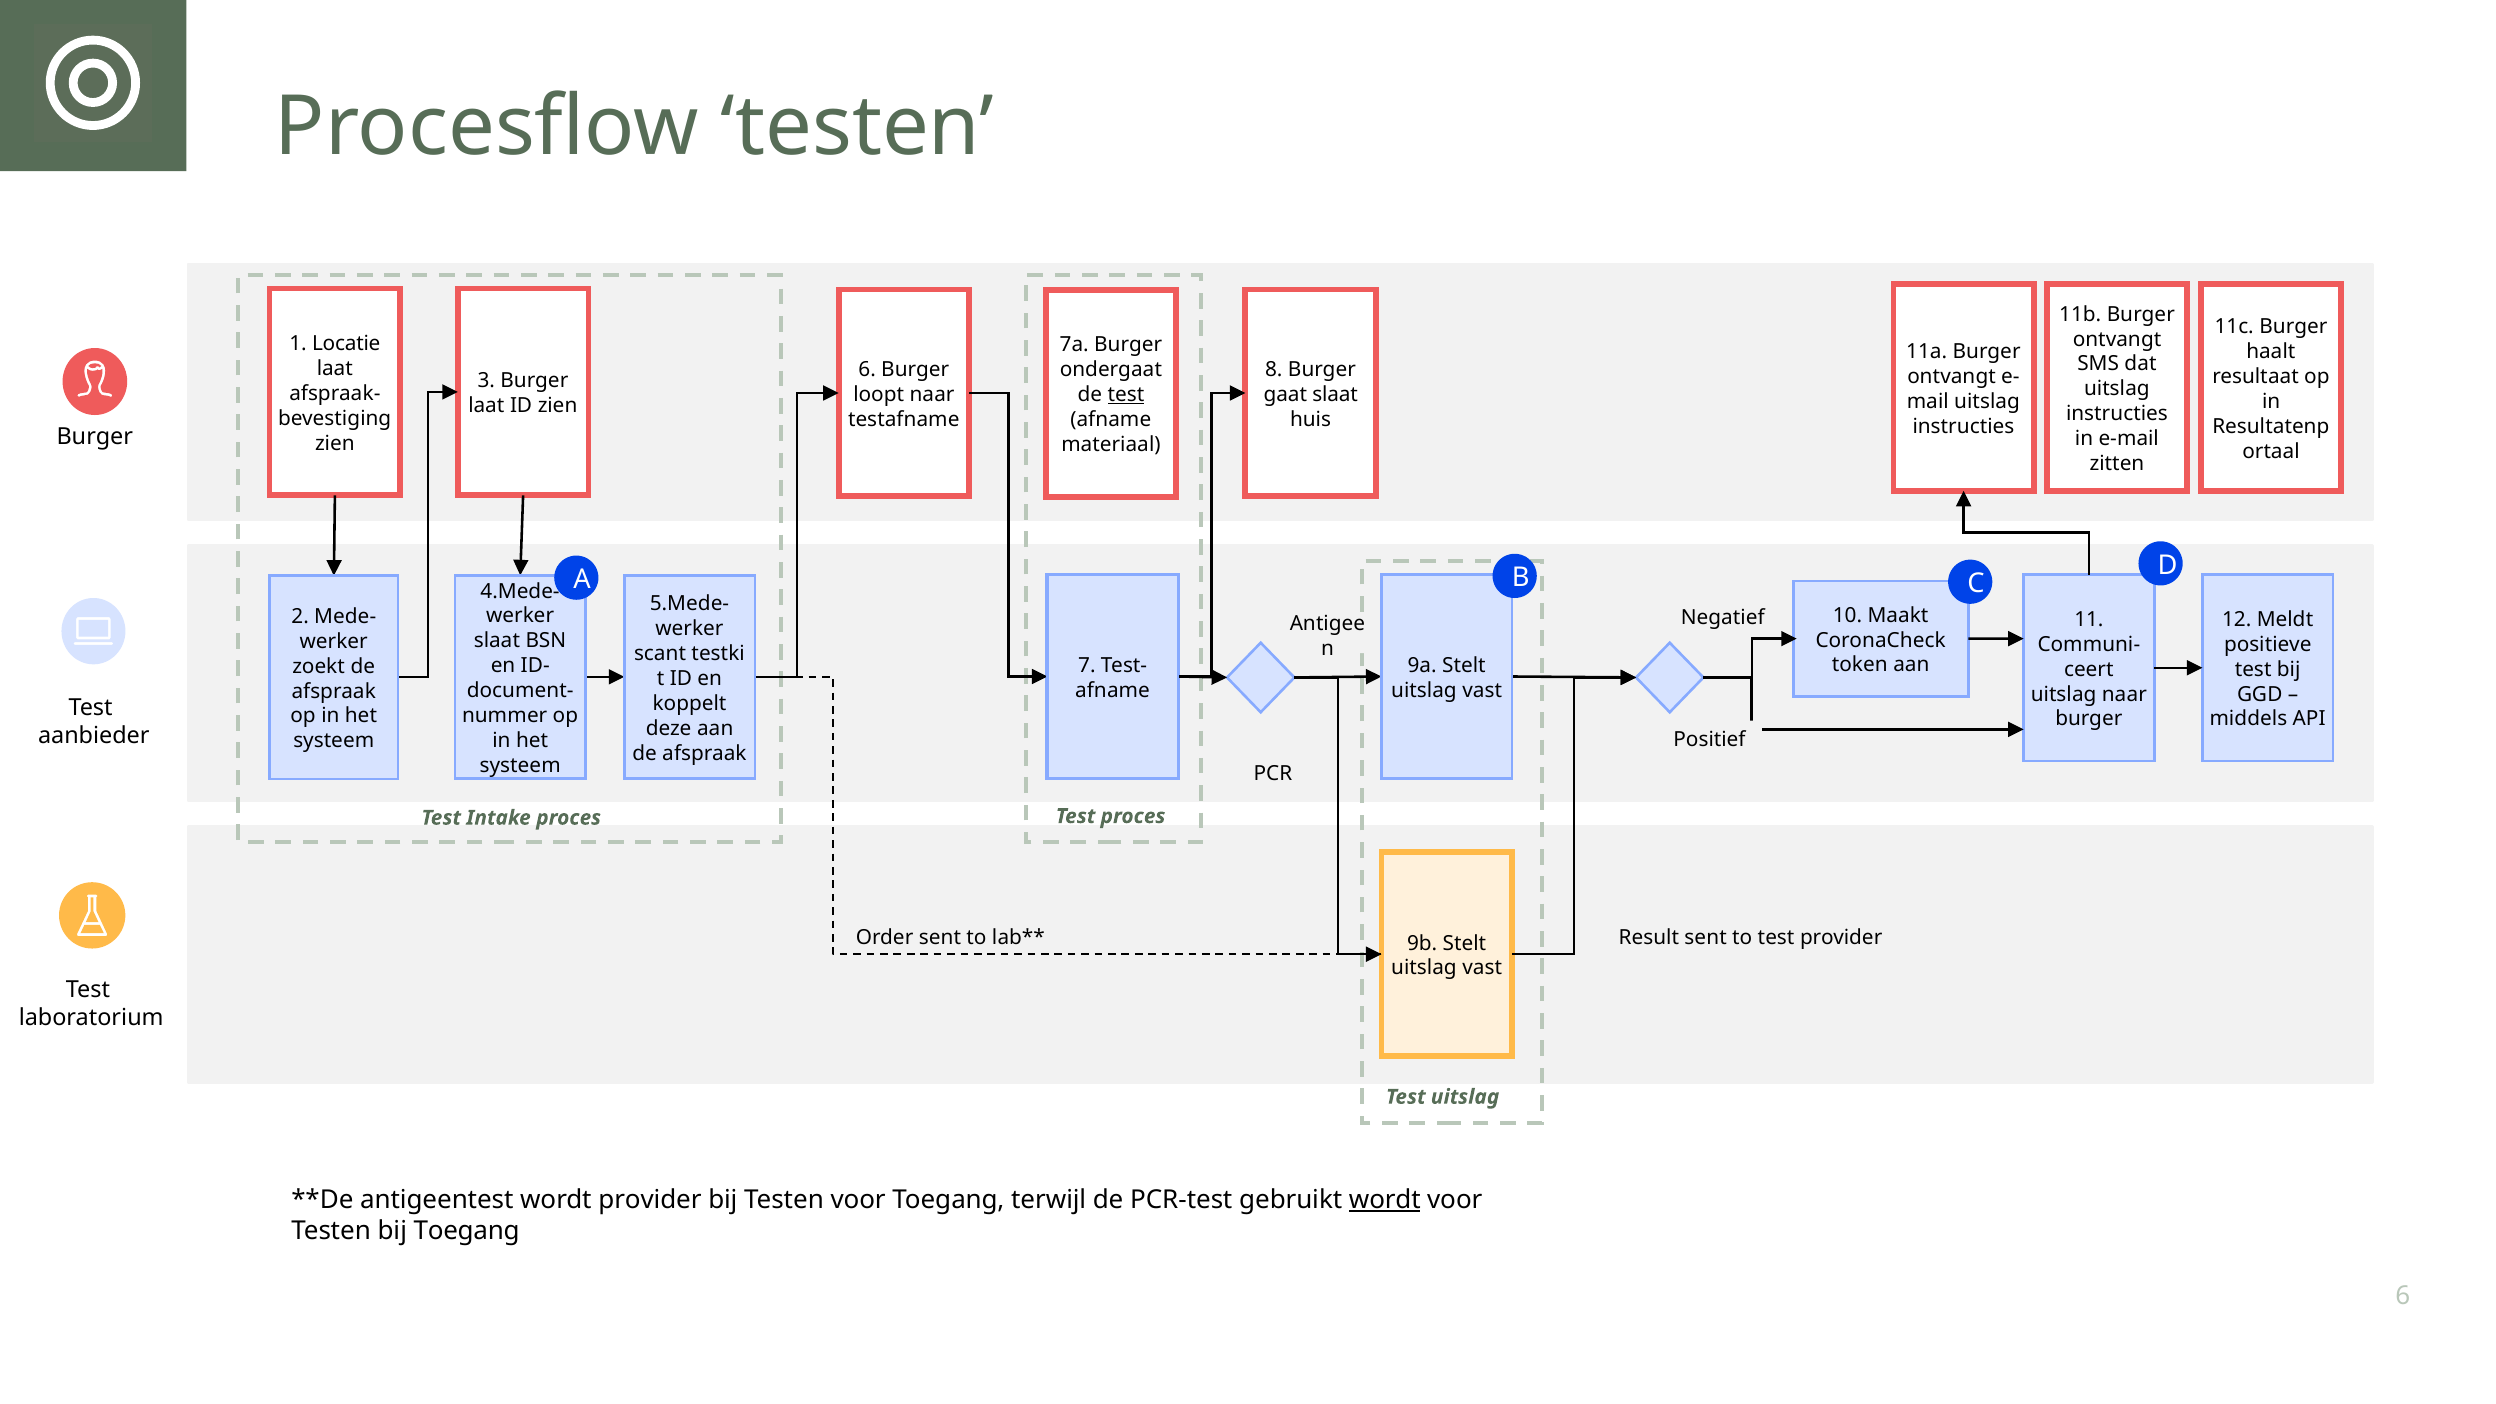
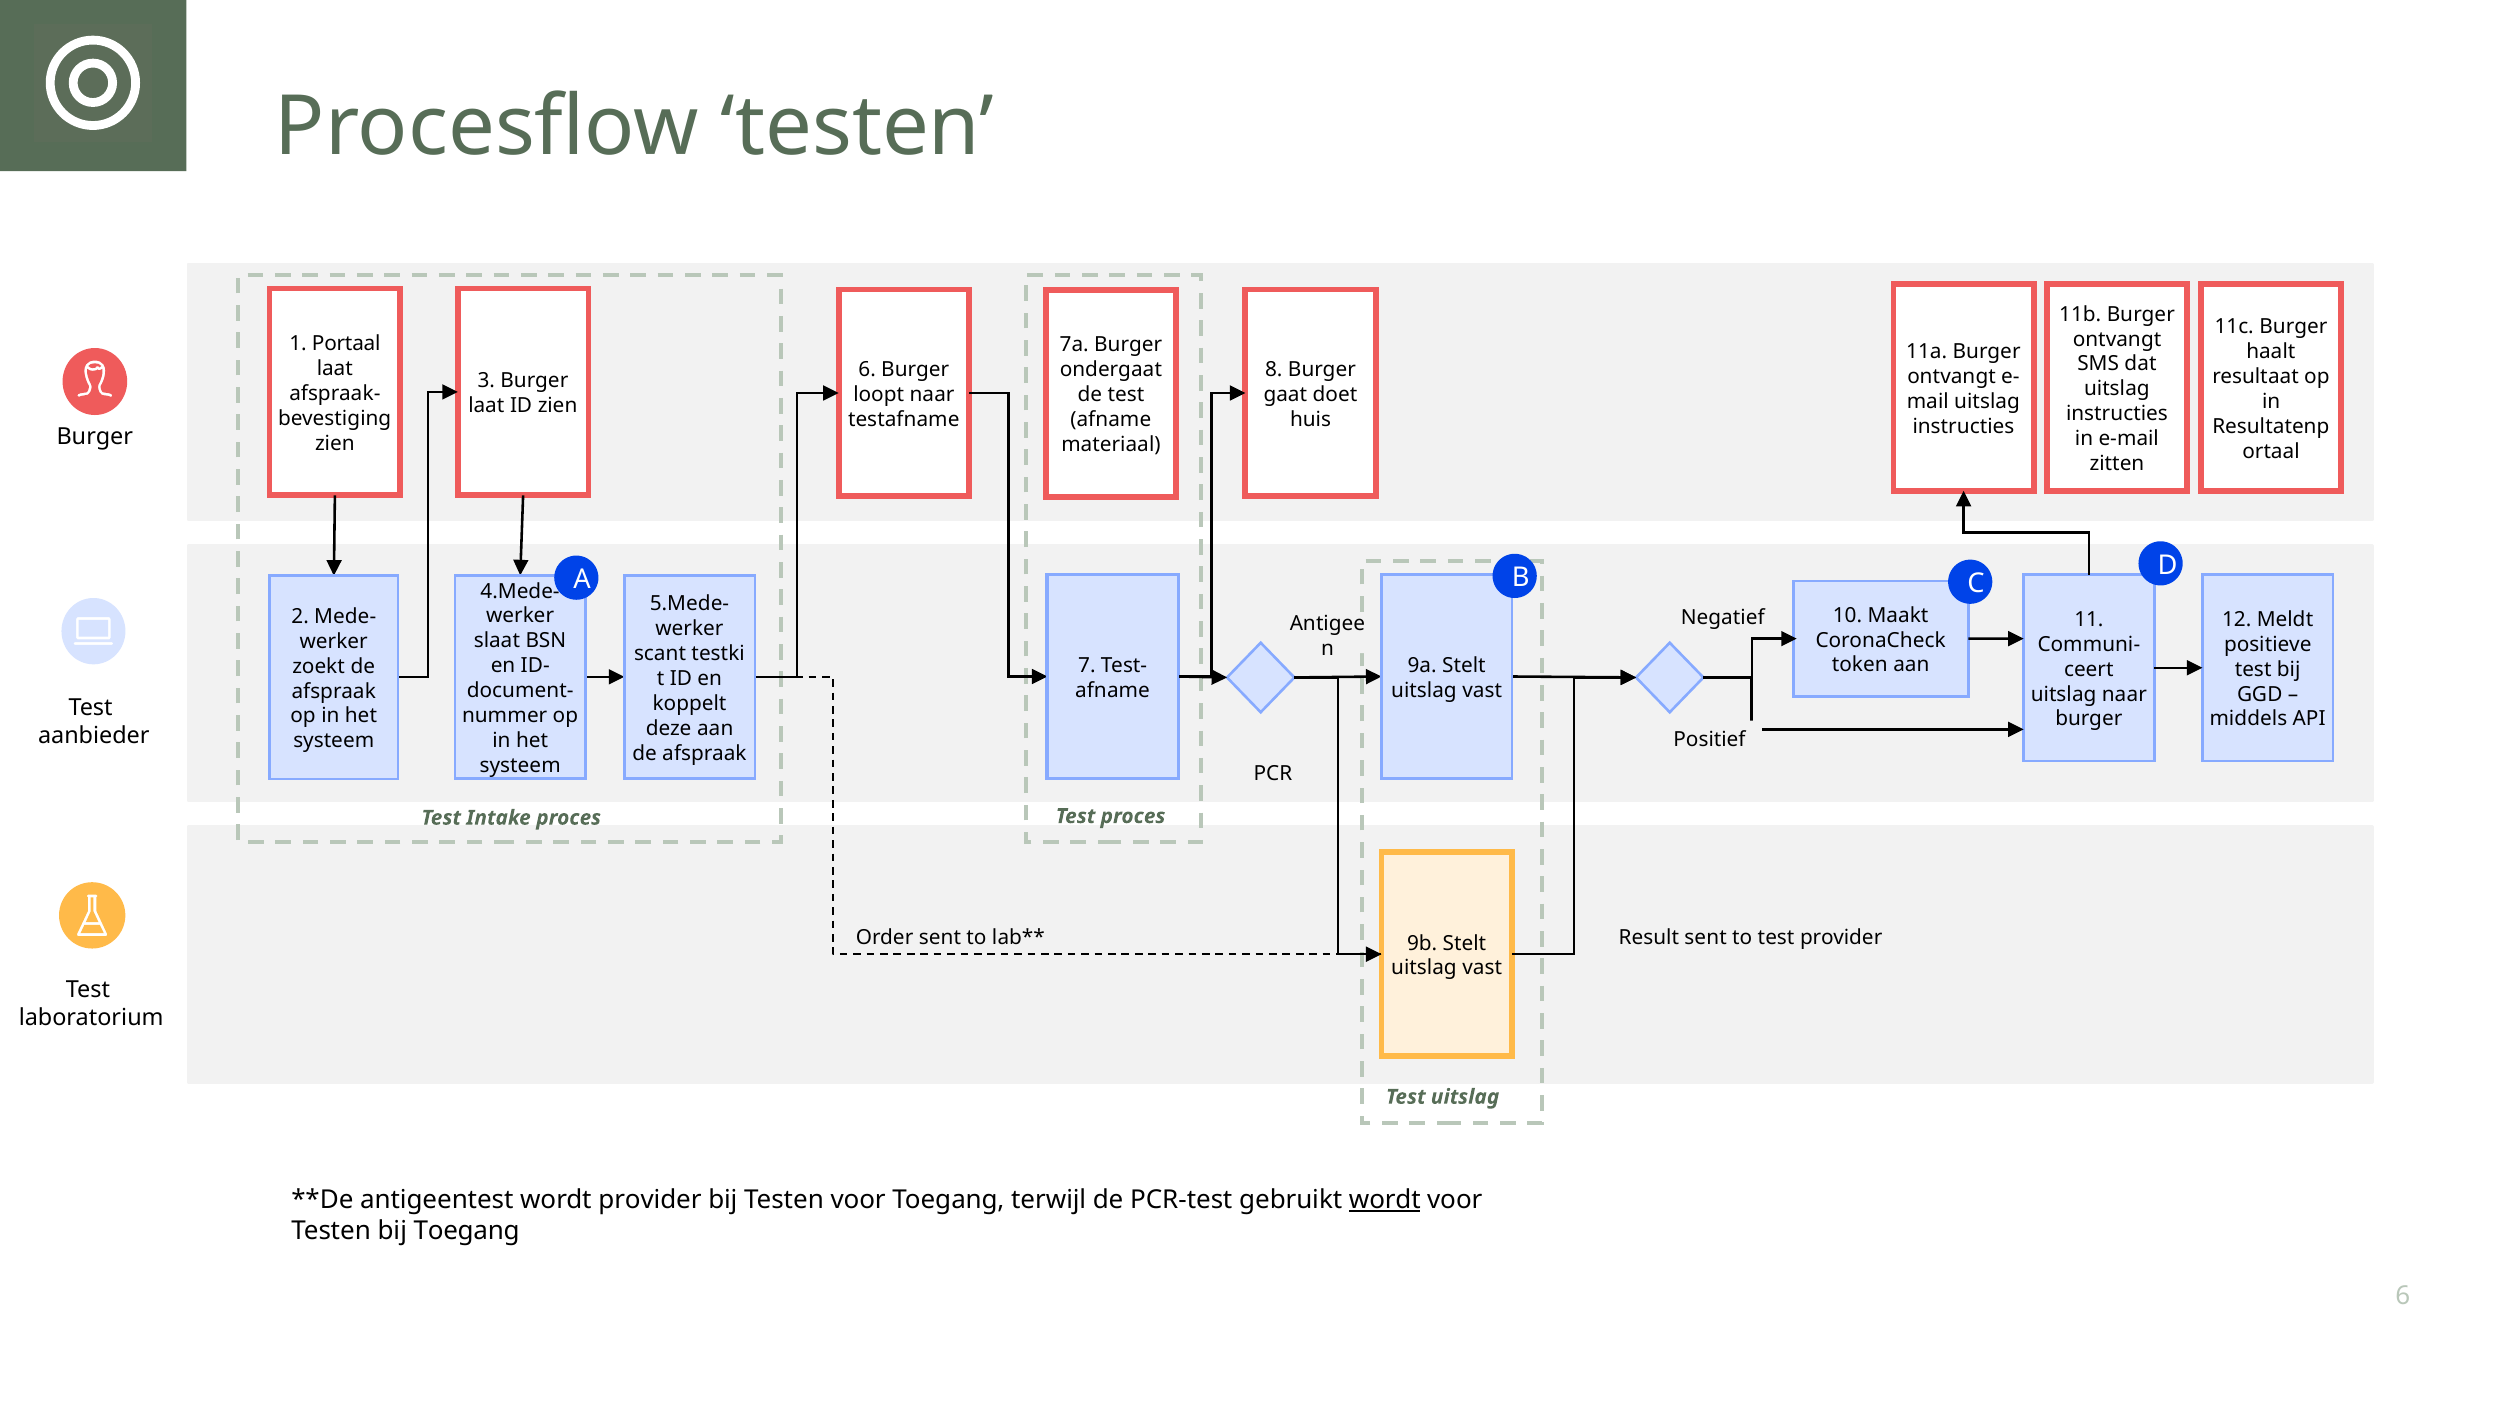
Locatie: Locatie -> Portaal
gaat slaat: slaat -> doet
test at (1126, 395) underline: present -> none
